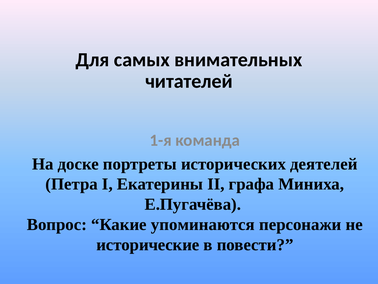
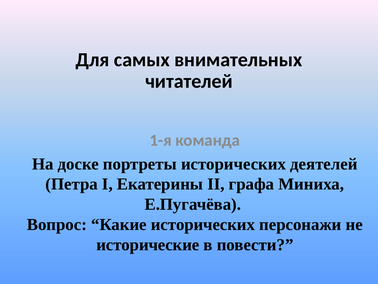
Какие упоминаются: упоминаются -> исторических
